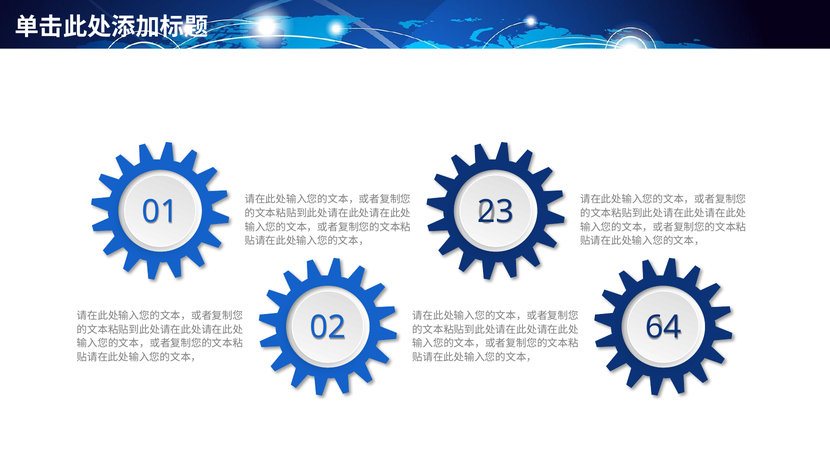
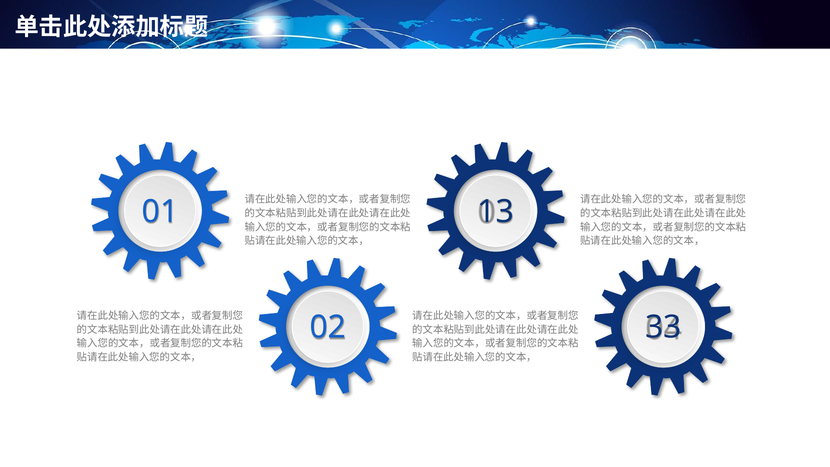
23: 23 -> 13
64: 64 -> 33
